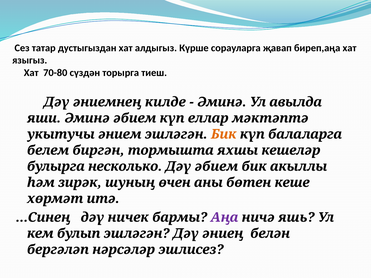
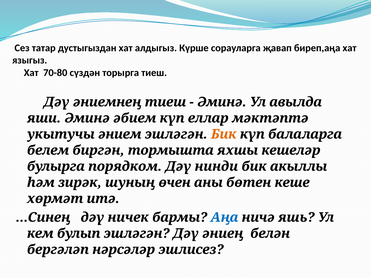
әниемнең килде: килде -> тиеш
несколько: несколько -> порядком
Дәү әбием: әбием -> нинди
Аңа colour: purple -> blue
